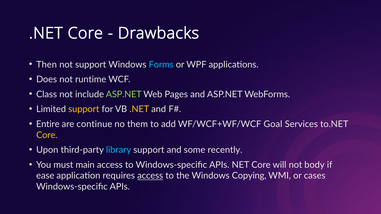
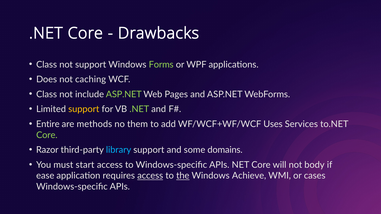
Then at (47, 65): Then -> Class
Forms colour: light blue -> light green
runtime: runtime -> caching
.NET at (139, 109) colour: yellow -> light green
continue: continue -> methods
Goal: Goal -> Uses
Core at (47, 135) colour: yellow -> light green
Upon: Upon -> Razor
recently: recently -> domains
main: main -> start
the underline: none -> present
Copying: Copying -> Achieve
